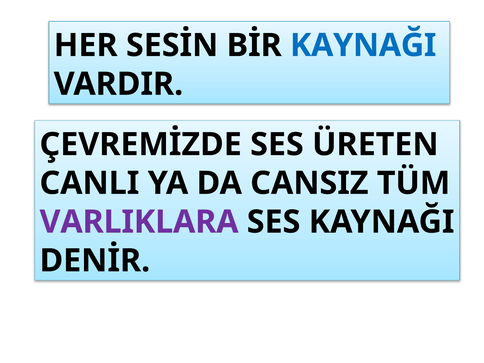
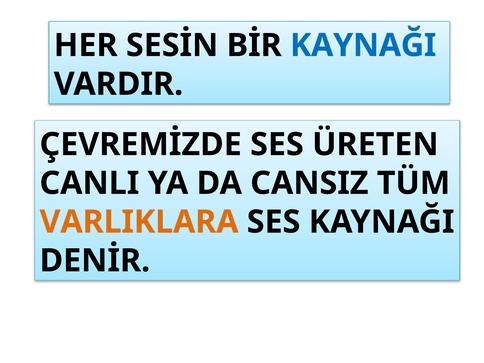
VARLIKLARA colour: purple -> orange
